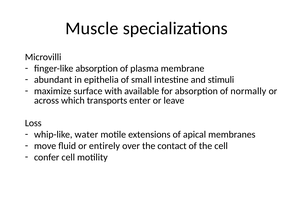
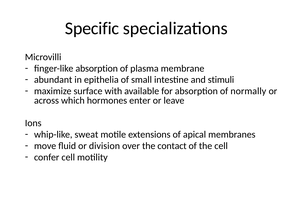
Muscle: Muscle -> Specific
transports: transports -> hormones
Loss: Loss -> Ions
water: water -> sweat
entirely: entirely -> division
